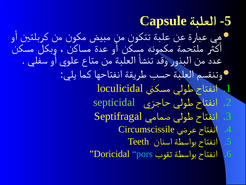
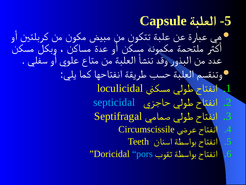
septicidal colour: light green -> light blue
